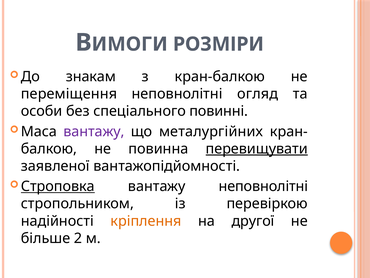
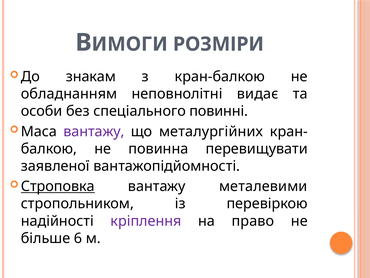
переміщення: переміщення -> обладнанням
огляд: огляд -> видає
перевищувати underline: present -> none
вантажу неповнолітні: неповнолітні -> металевими
кріплення colour: orange -> purple
другої: другої -> право
2: 2 -> 6
